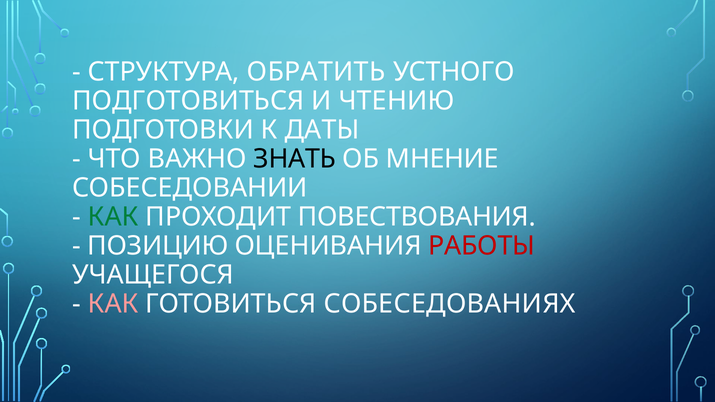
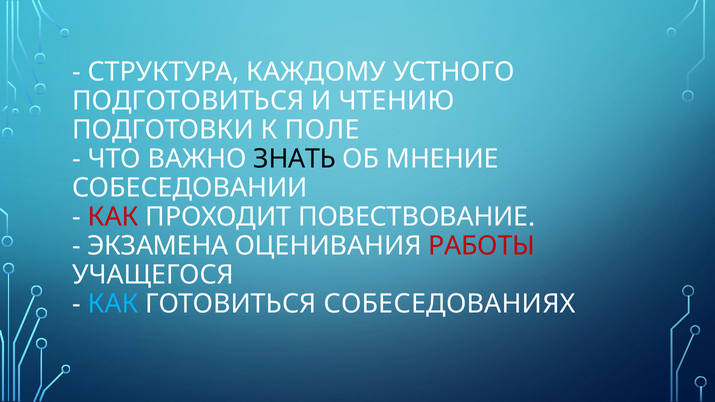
ОБРАТИТЬ: ОБРАТИТЬ -> КАЖДОМУ
ДАТЫ: ДАТЫ -> ПОЛЕ
КАК at (113, 217) colour: green -> red
ПОВЕСТВОВАНИЯ: ПОВЕСТВОВАНИЯ -> ПОВЕСТВОВАНИЕ
ПОЗИЦИЮ: ПОЗИЦИЮ -> ЭКЗАМЕНА
КАК at (113, 304) colour: pink -> light blue
